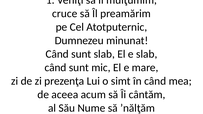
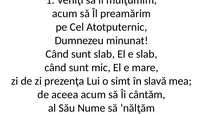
cruce at (65, 14): cruce -> acum
în când: când -> slavă
